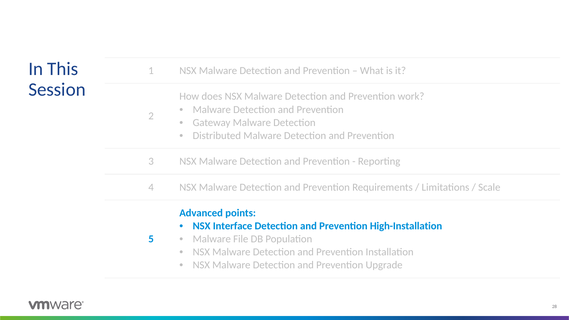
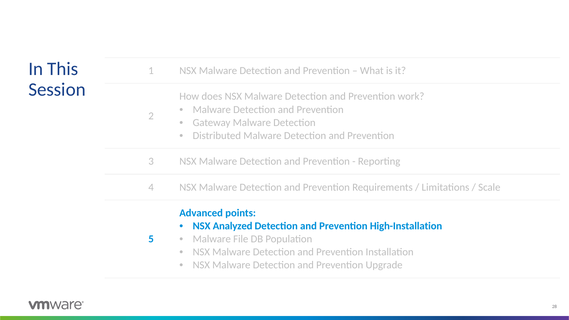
Interface: Interface -> Analyzed
